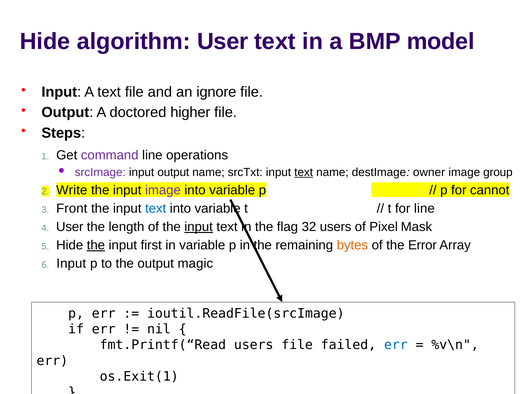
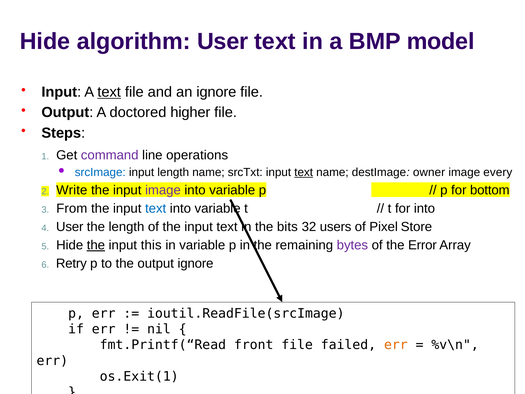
text at (109, 92) underline: none -> present
srcImage colour: purple -> blue
input output: output -> length
group: group -> every
cannot: cannot -> bottom
Front: Front -> From
for line: line -> into
input at (199, 227) underline: present -> none
flag: flag -> bits
Mask: Mask -> Store
first: first -> this
bytes colour: orange -> purple
Input at (71, 263): Input -> Retry
output magic: magic -> ignore
fmt.Printf(“Read users: users -> front
err at (396, 345) colour: blue -> orange
